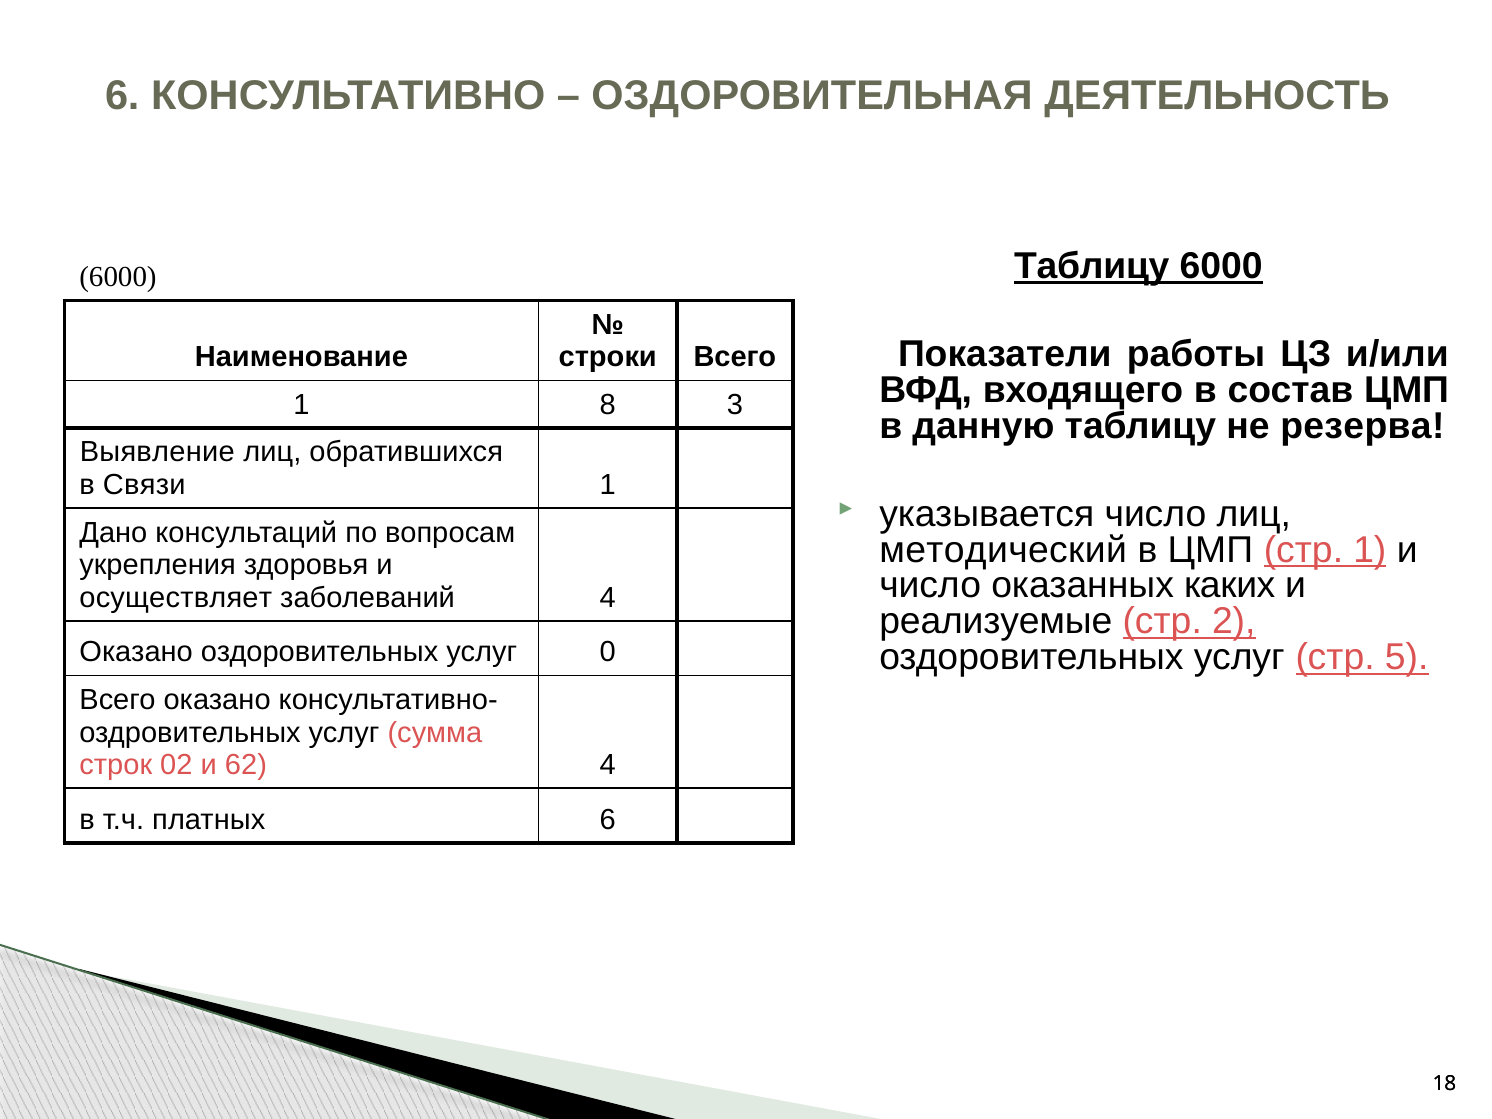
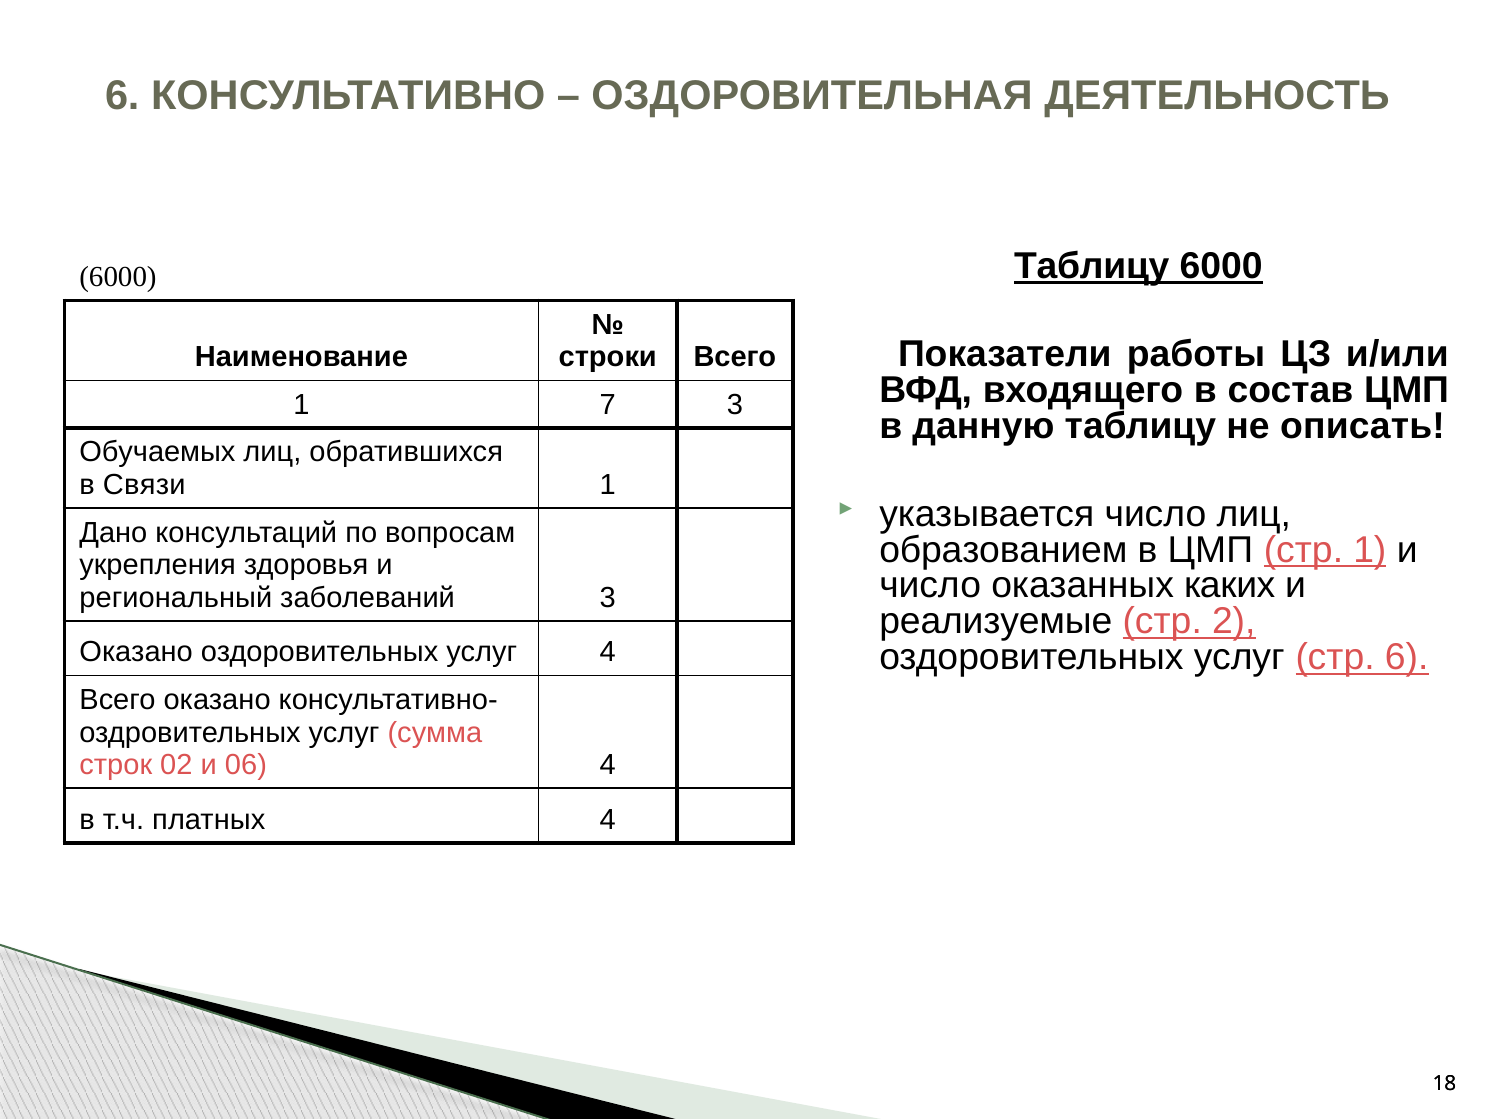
8: 8 -> 7
резерва: резерва -> описать
Выявление: Выявление -> Обучаемых
методический: методический -> образованием
осуществляет: осуществляет -> региональный
заболеваний 4: 4 -> 3
услуг 0: 0 -> 4
стр 5: 5 -> 6
62: 62 -> 06
платных 6: 6 -> 4
